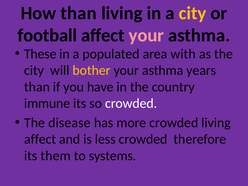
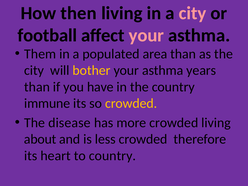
How than: than -> then
city at (193, 13) colour: yellow -> pink
These: These -> Them
area with: with -> than
crowded at (131, 103) colour: white -> yellow
affect at (40, 139): affect -> about
them: them -> heart
to systems: systems -> country
